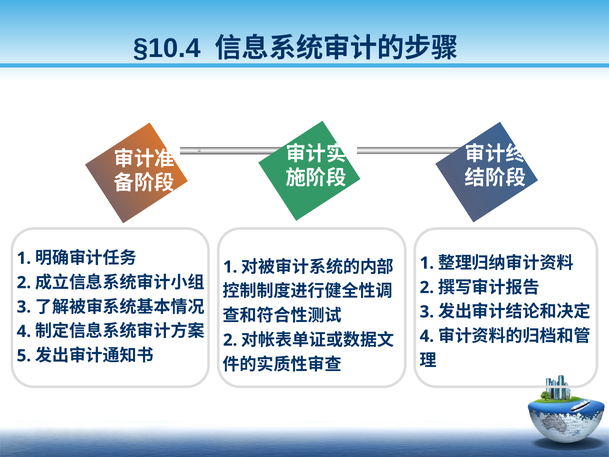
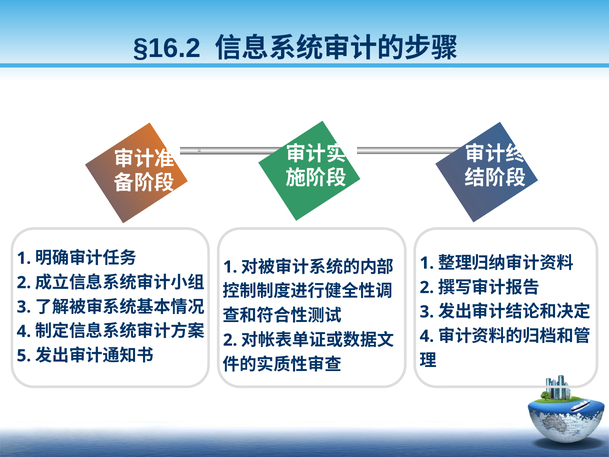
§10.4: §10.4 -> §16.2
